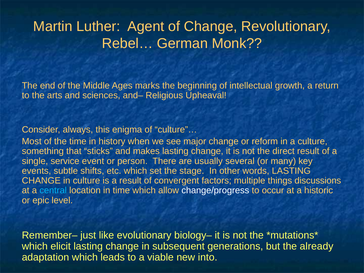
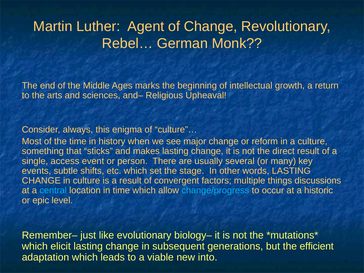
service: service -> access
change/progress colour: white -> light blue
already: already -> efficient
